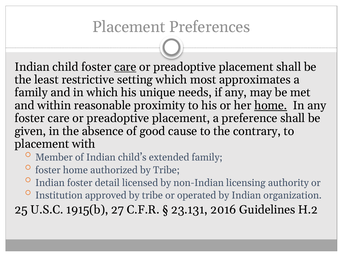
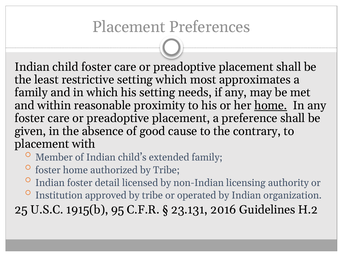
care at (125, 67) underline: present -> none
his unique: unique -> setting
27: 27 -> 95
